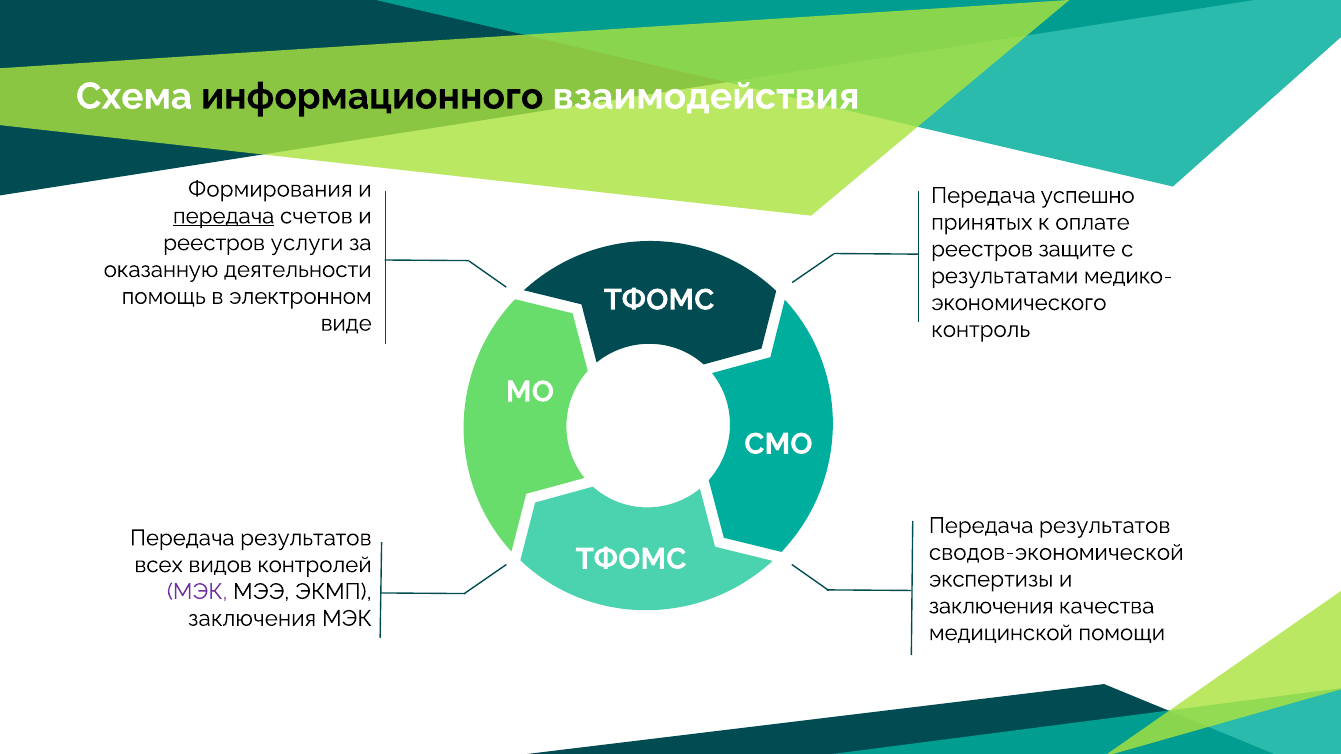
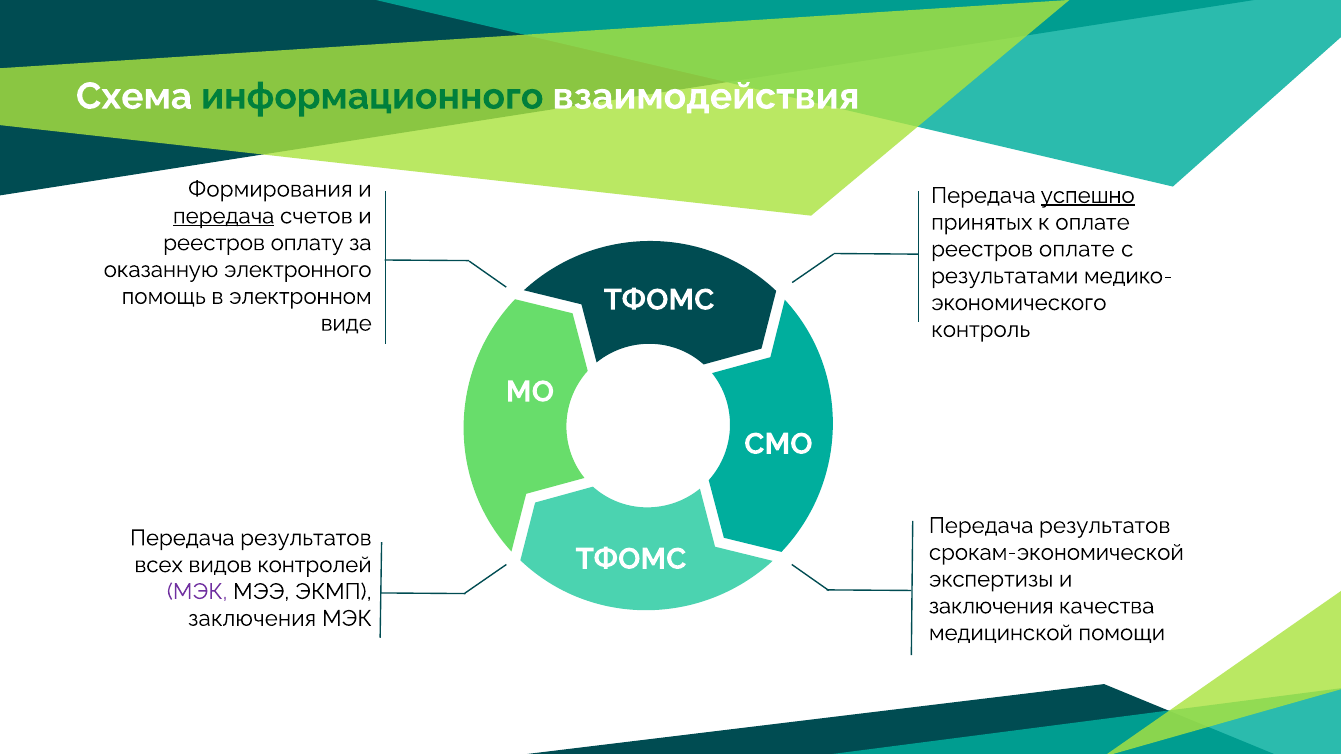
информационного colour: black -> green
успешно underline: none -> present
услуги: услуги -> оплату
реестров защите: защите -> оплате
деятельности: деятельности -> электронного
сводов-экономической: сводов-экономической -> срокам-экономической
